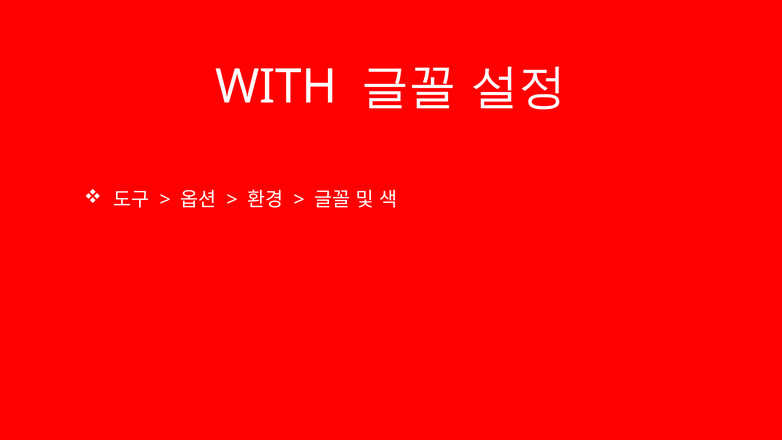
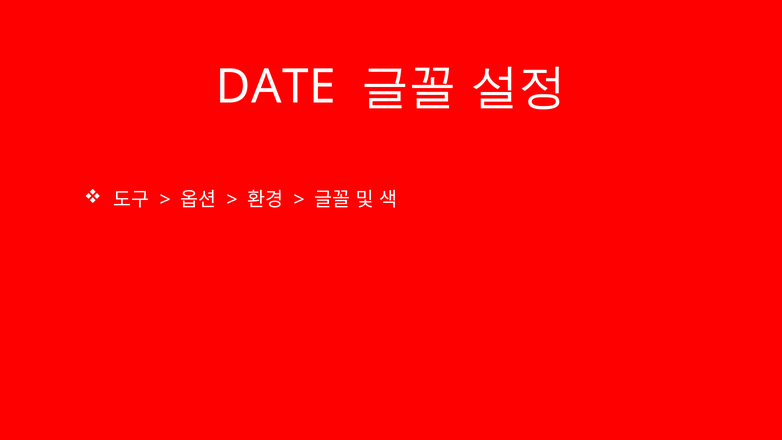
WITH: WITH -> DATE
